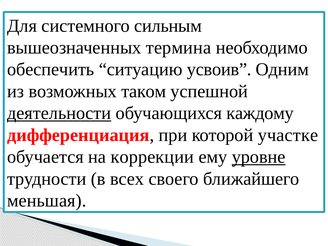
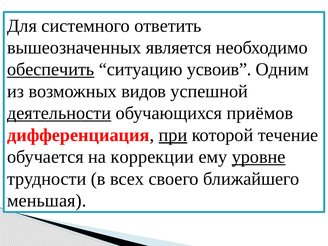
сильным: сильным -> ответить
термина: термина -> является
обеспечить underline: none -> present
таком: таком -> видов
каждому: каждому -> приёмов
при underline: none -> present
участке: участке -> течение
